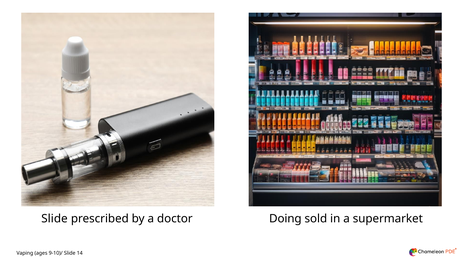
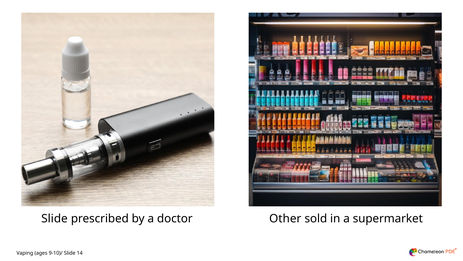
Doing: Doing -> Other
